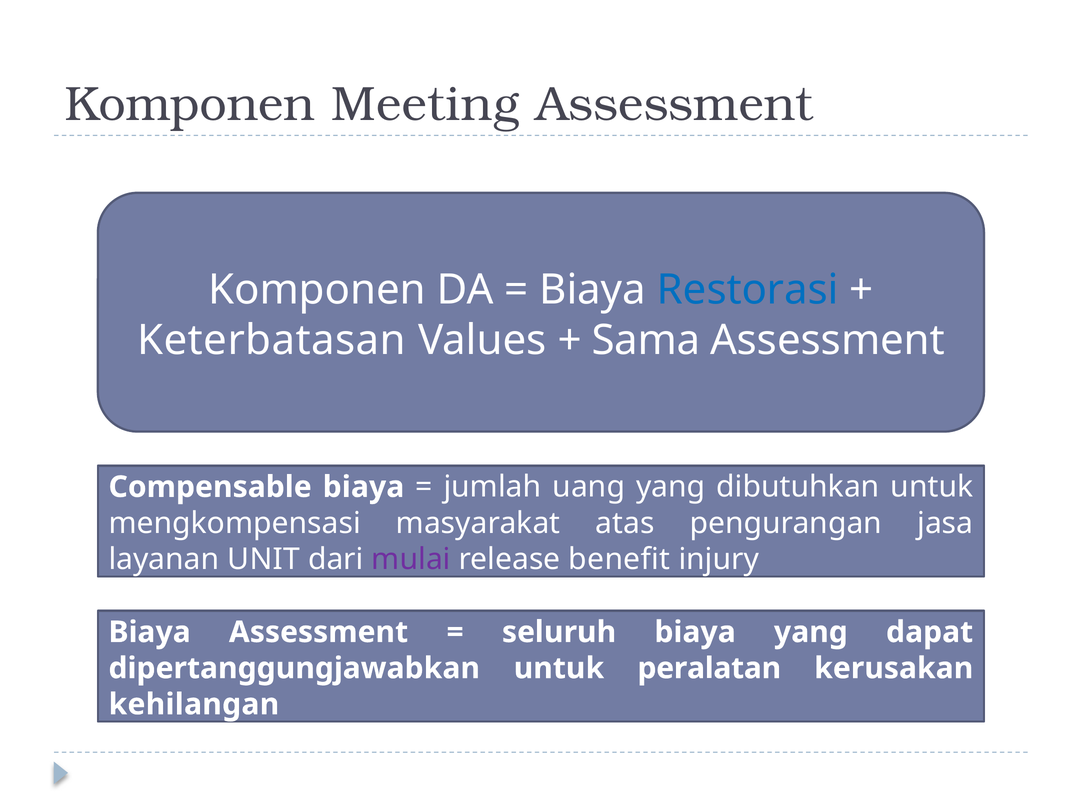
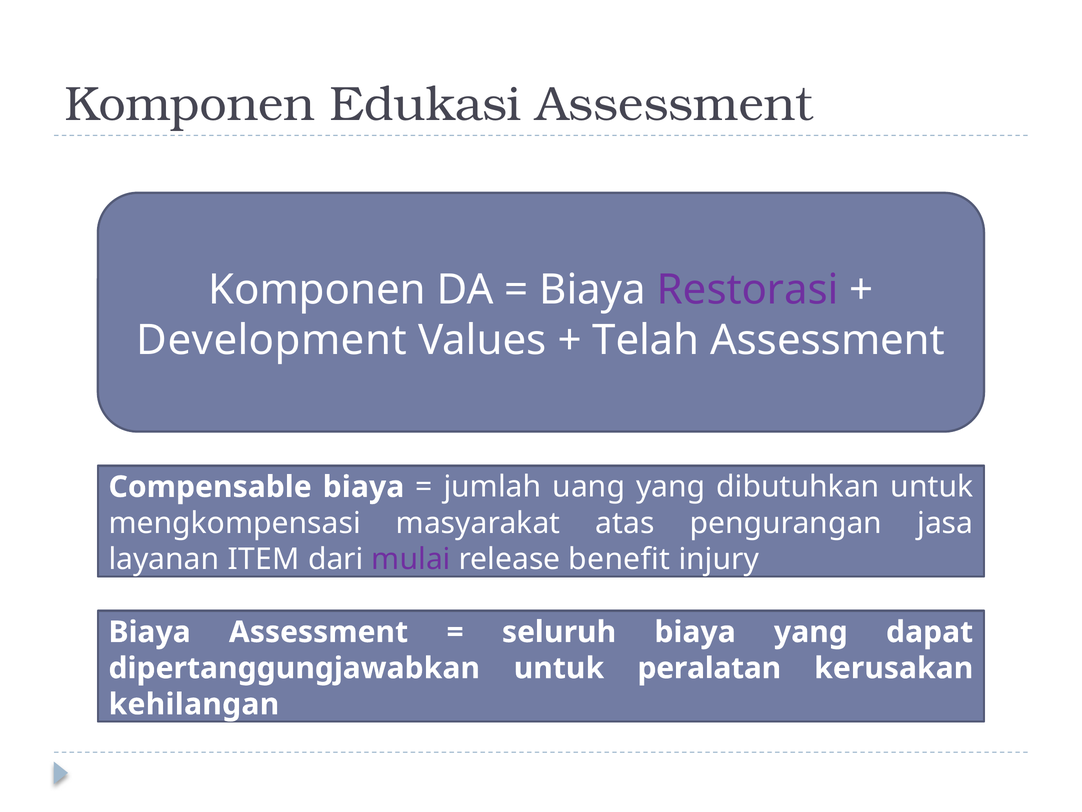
Meeting: Meeting -> Edukasi
Restorasi colour: blue -> purple
Keterbatasan: Keterbatasan -> Development
Sama: Sama -> Telah
UNIT: UNIT -> ITEM
